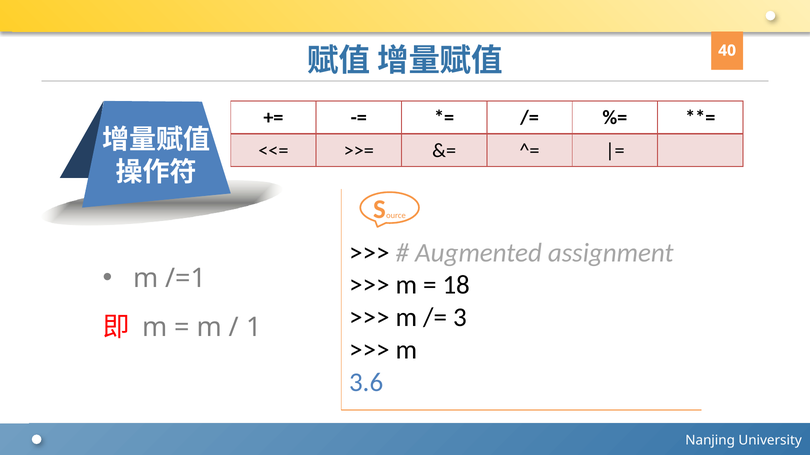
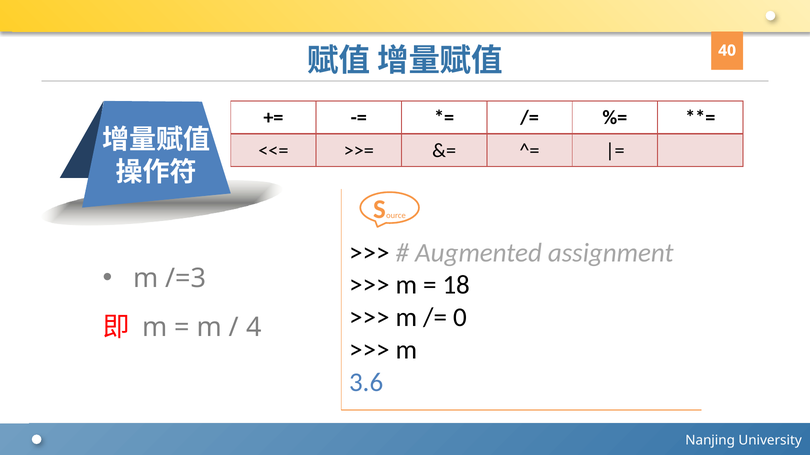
/=1: /=1 -> /=3
3: 3 -> 0
1: 1 -> 4
